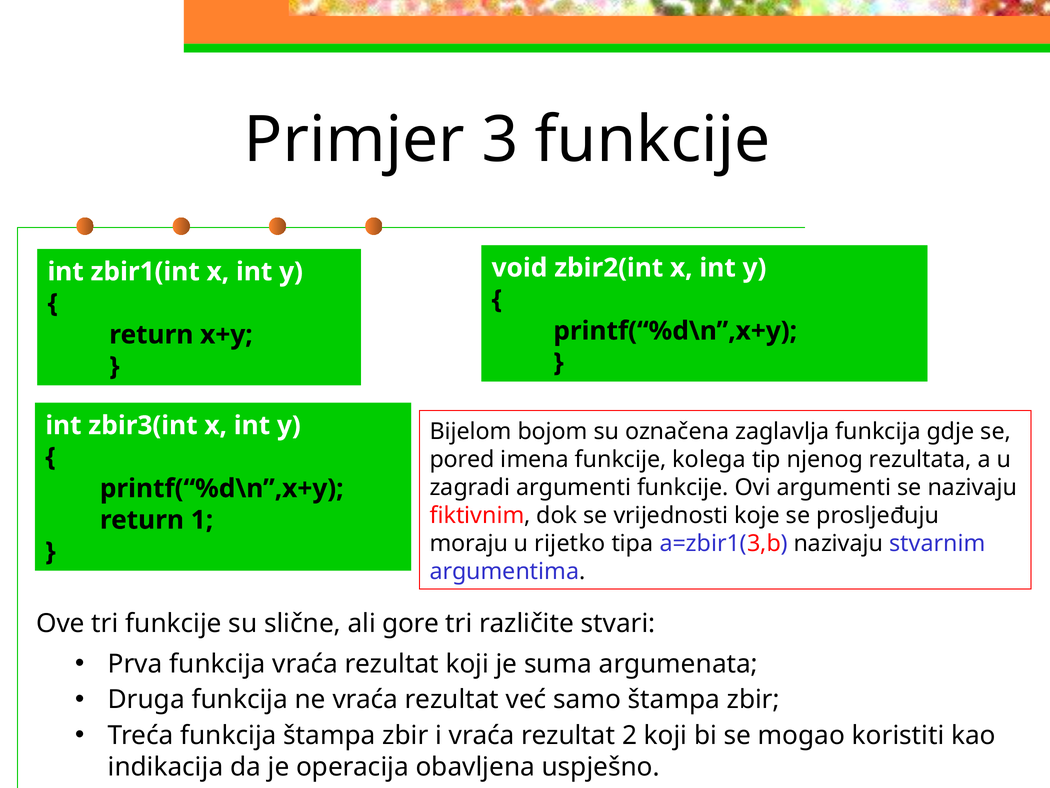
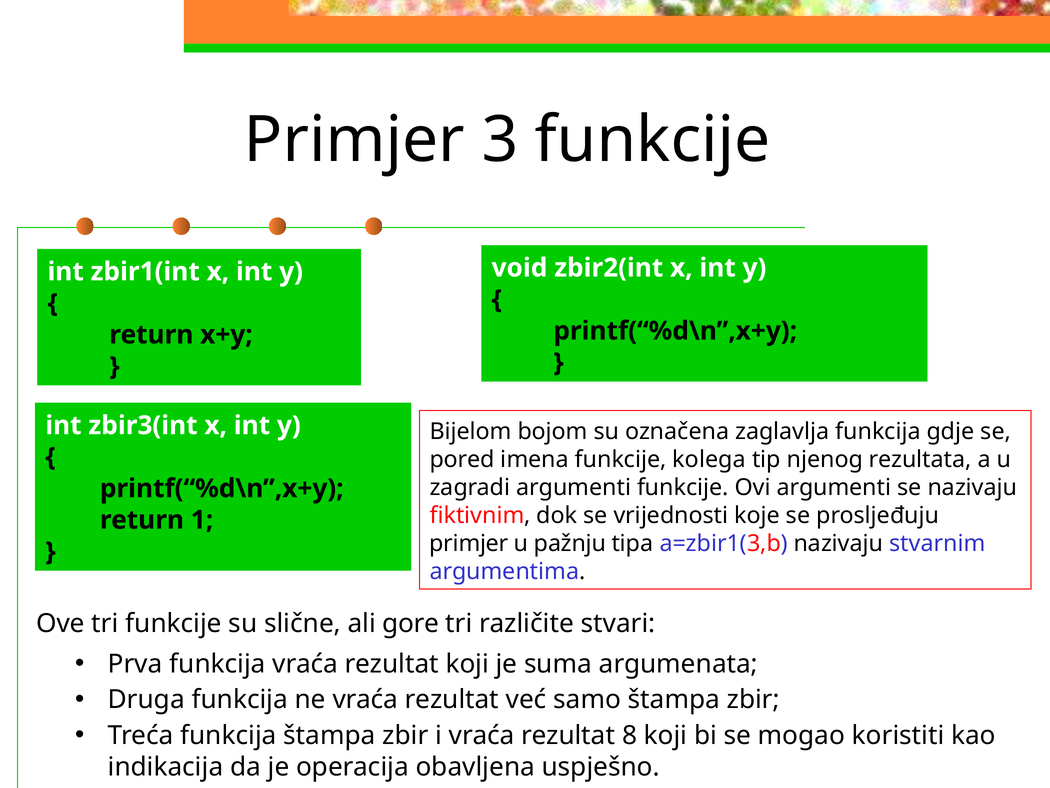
moraju at (469, 543): moraju -> primjer
rijetko: rijetko -> pažnju
2: 2 -> 8
